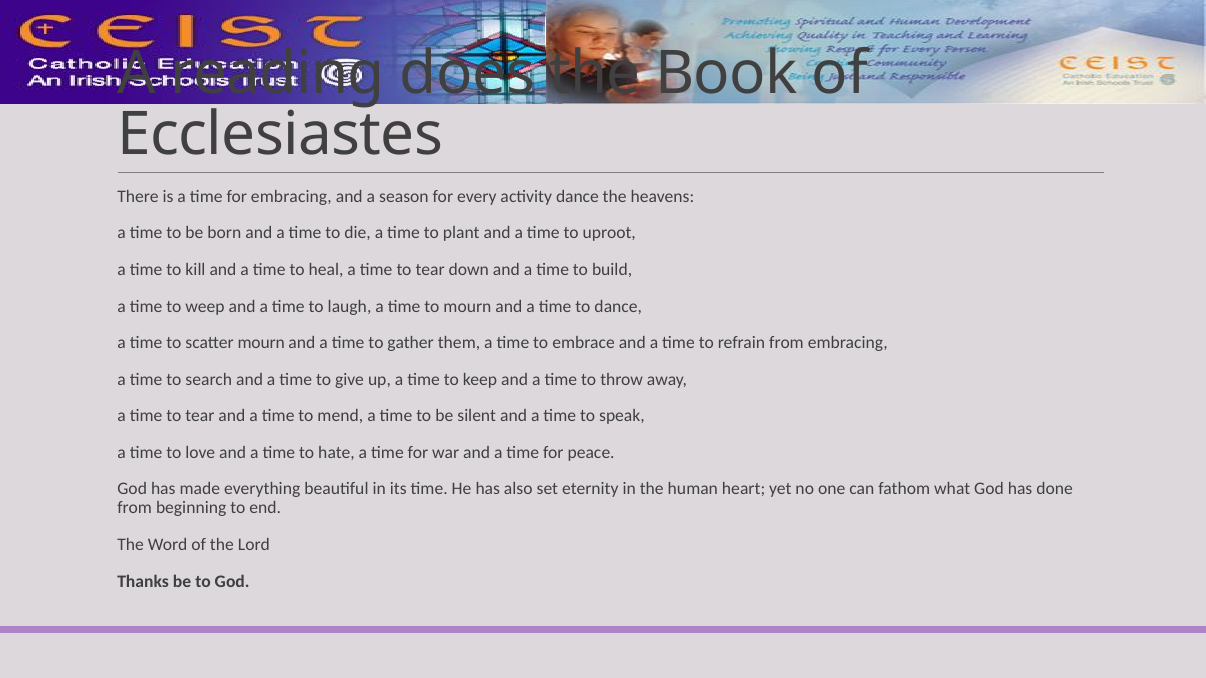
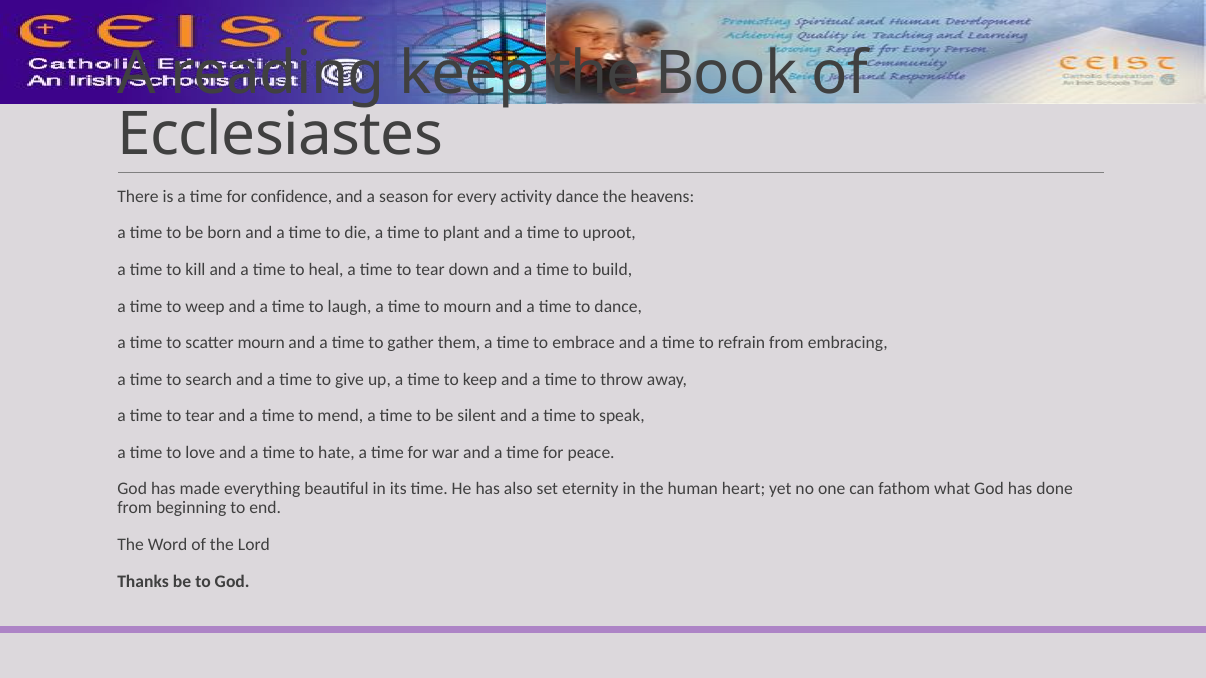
reading does: does -> keep
for embracing: embracing -> confidence
